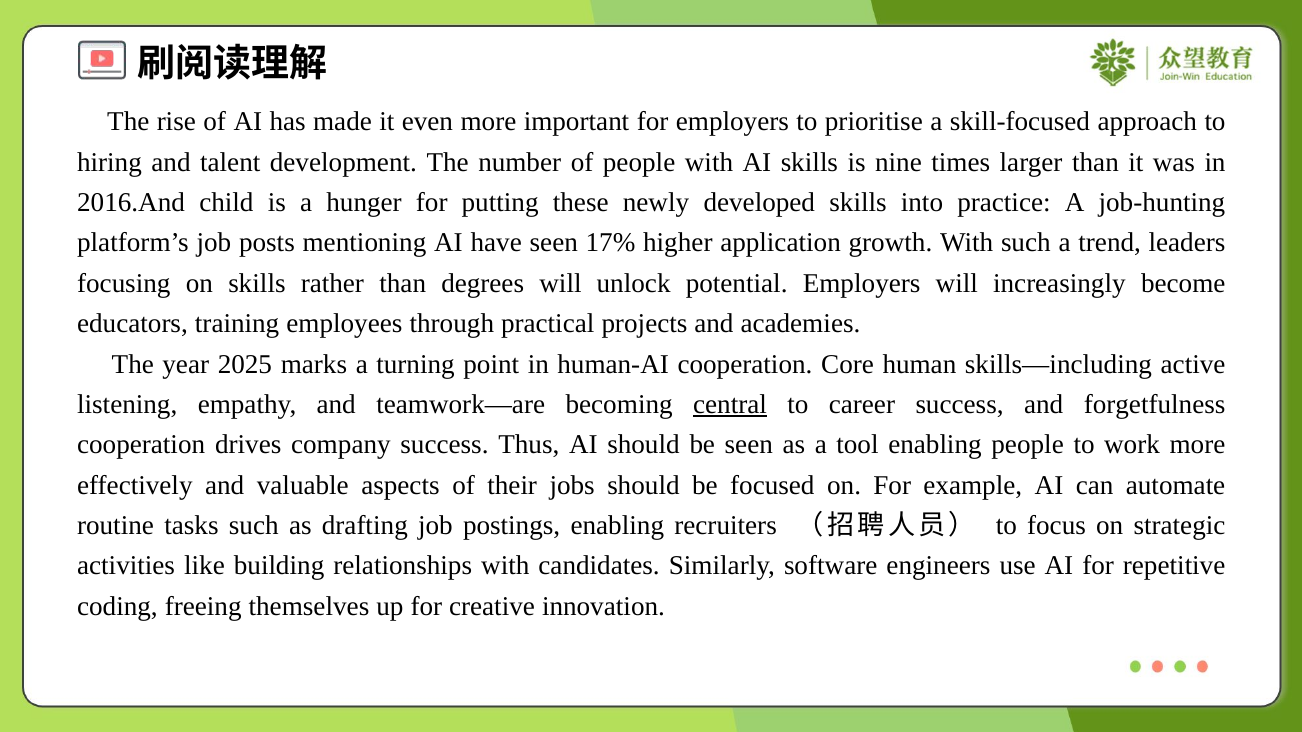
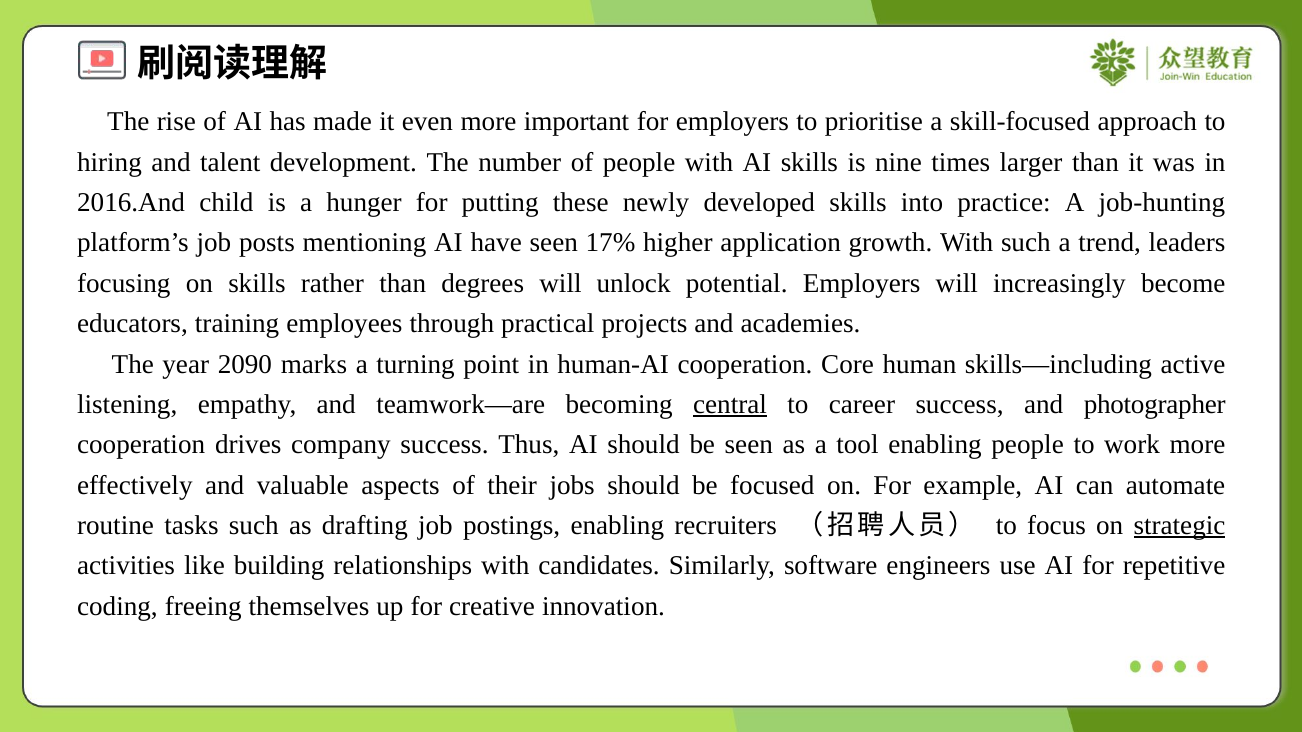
2025: 2025 -> 2090
forgetfulness: forgetfulness -> photographer
strategic underline: none -> present
